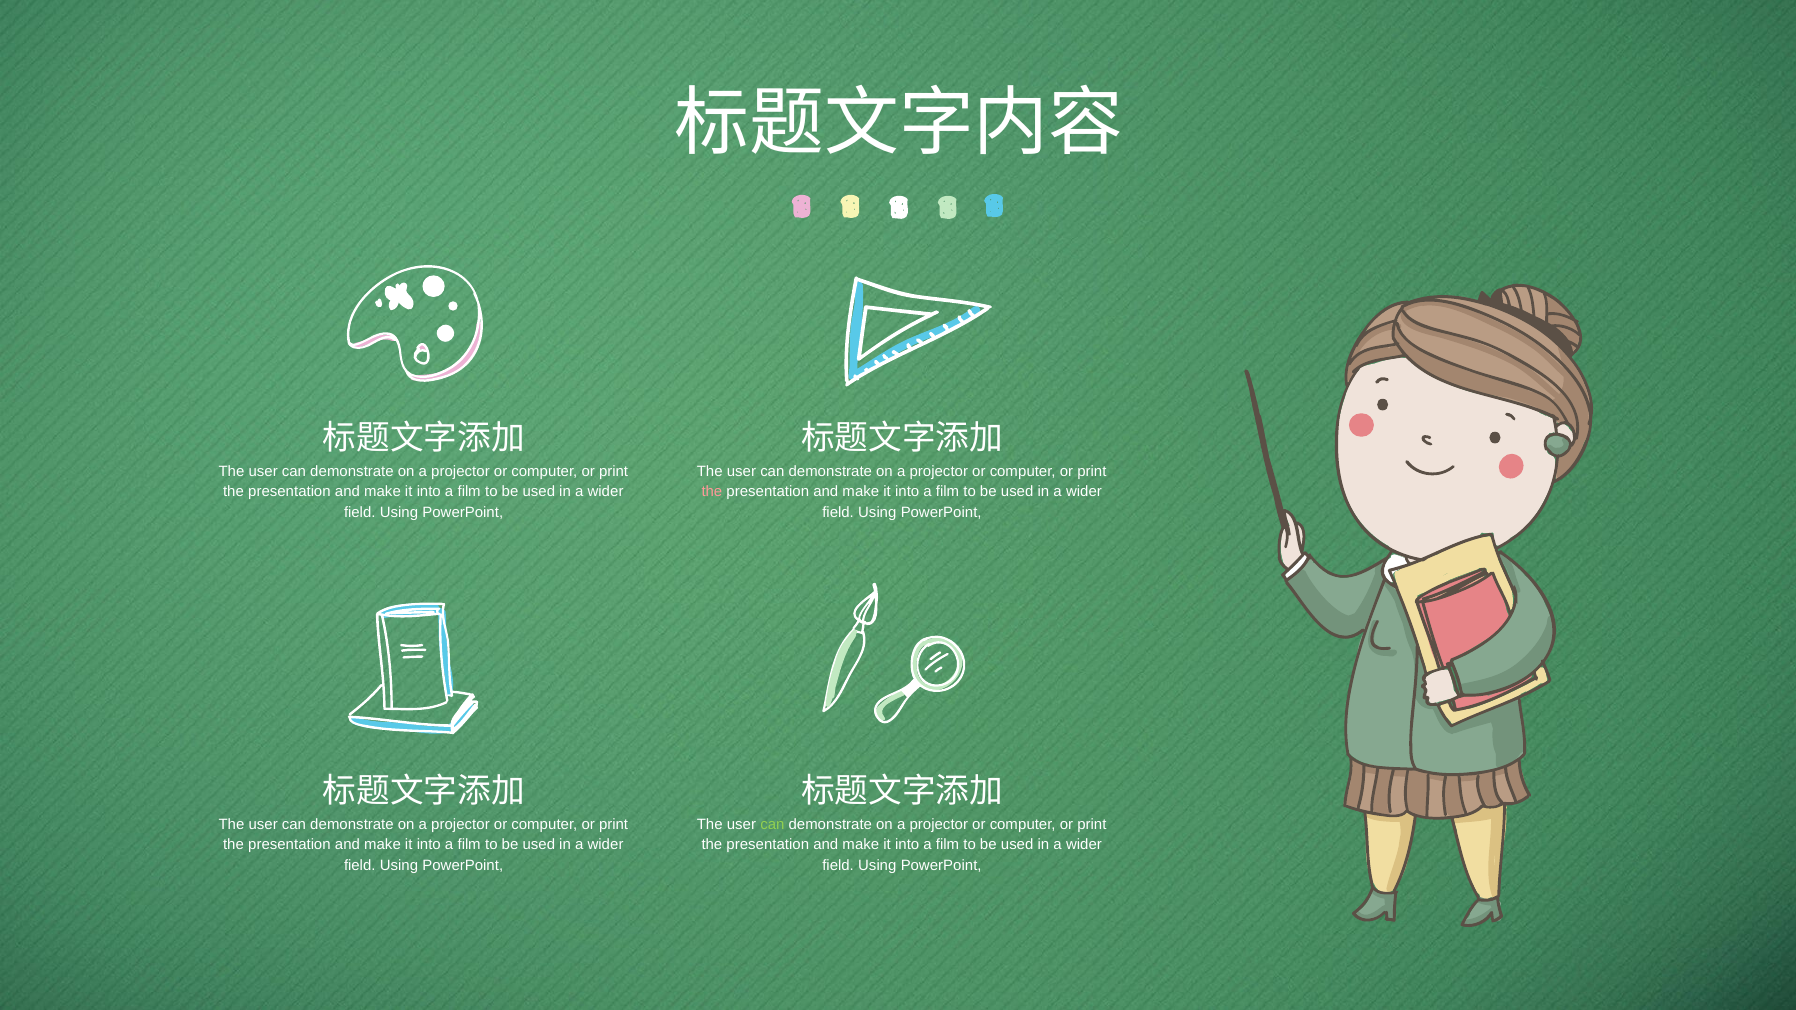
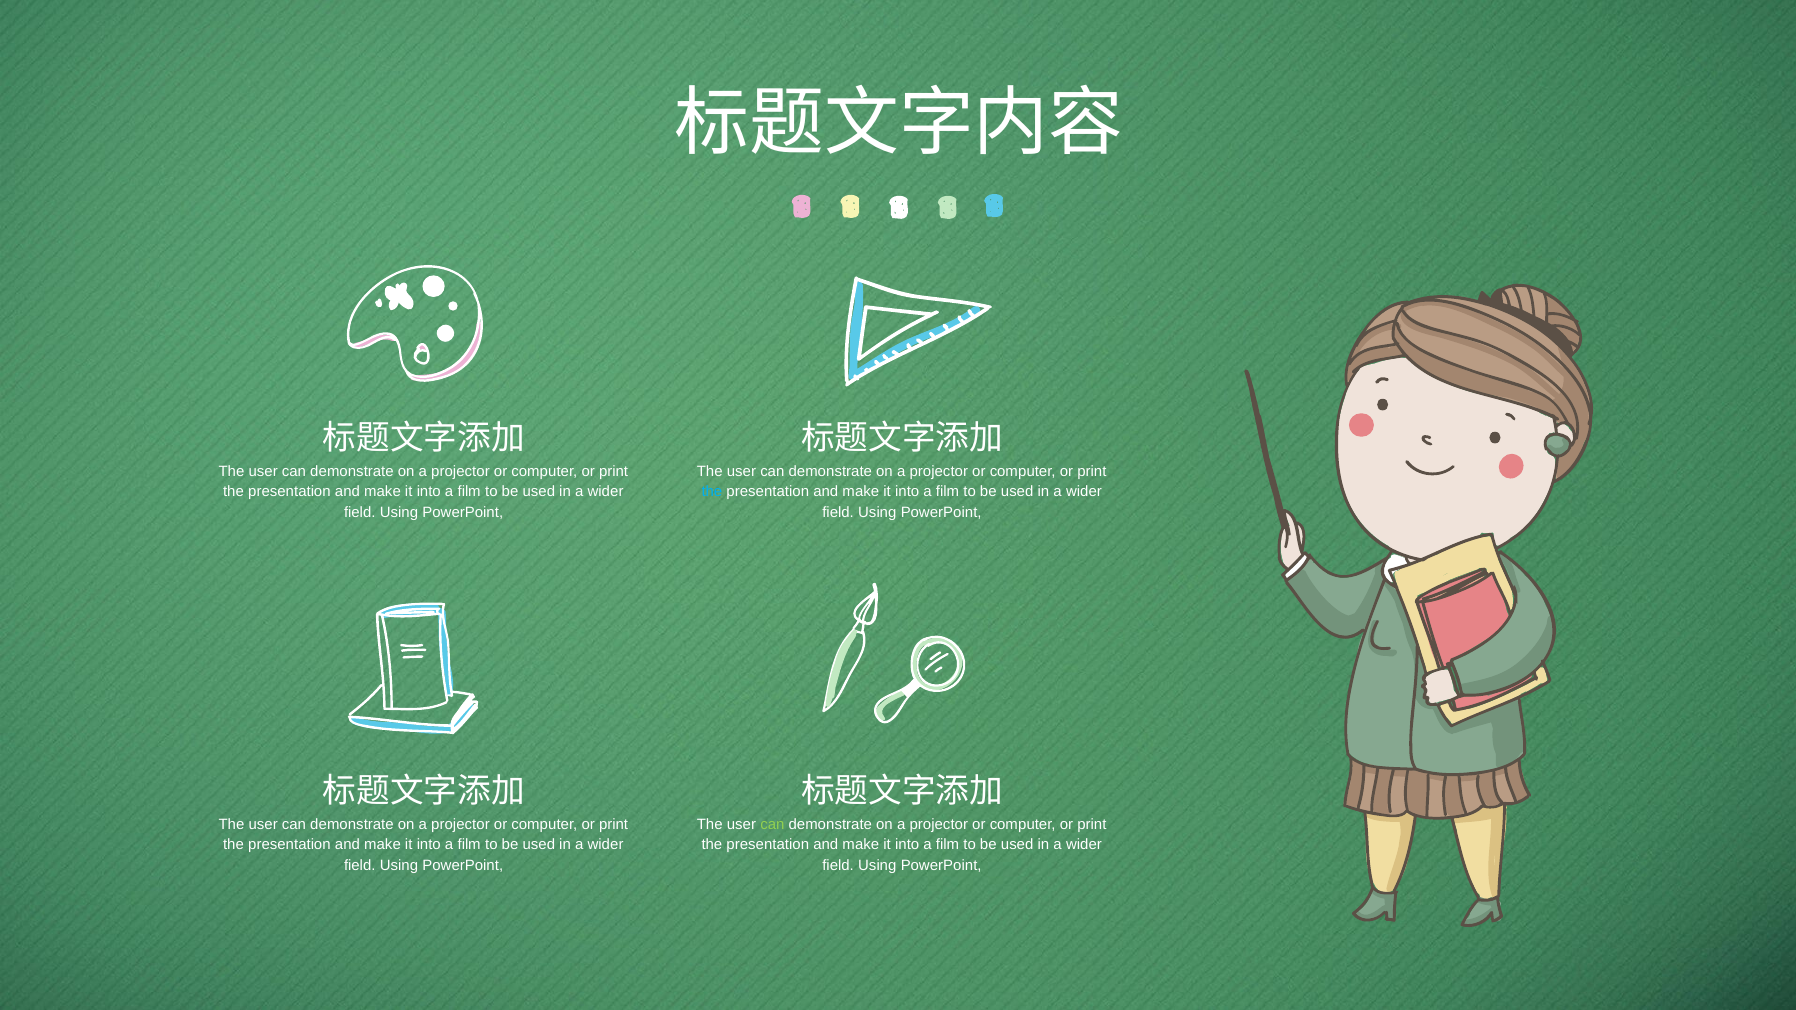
the at (712, 492) colour: pink -> light blue
